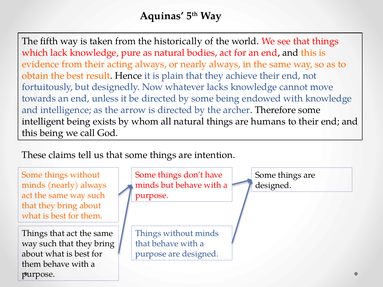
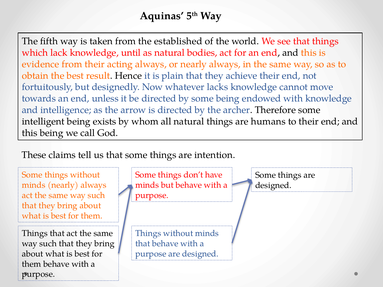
historically: historically -> established
pure: pure -> until
